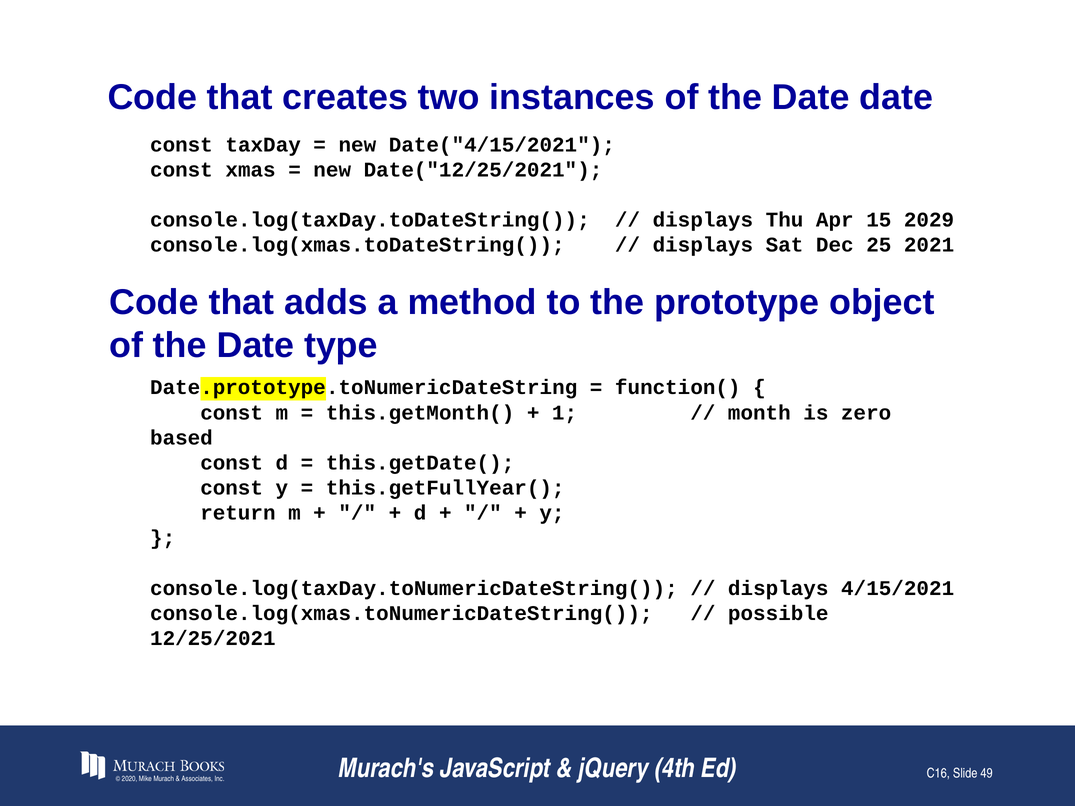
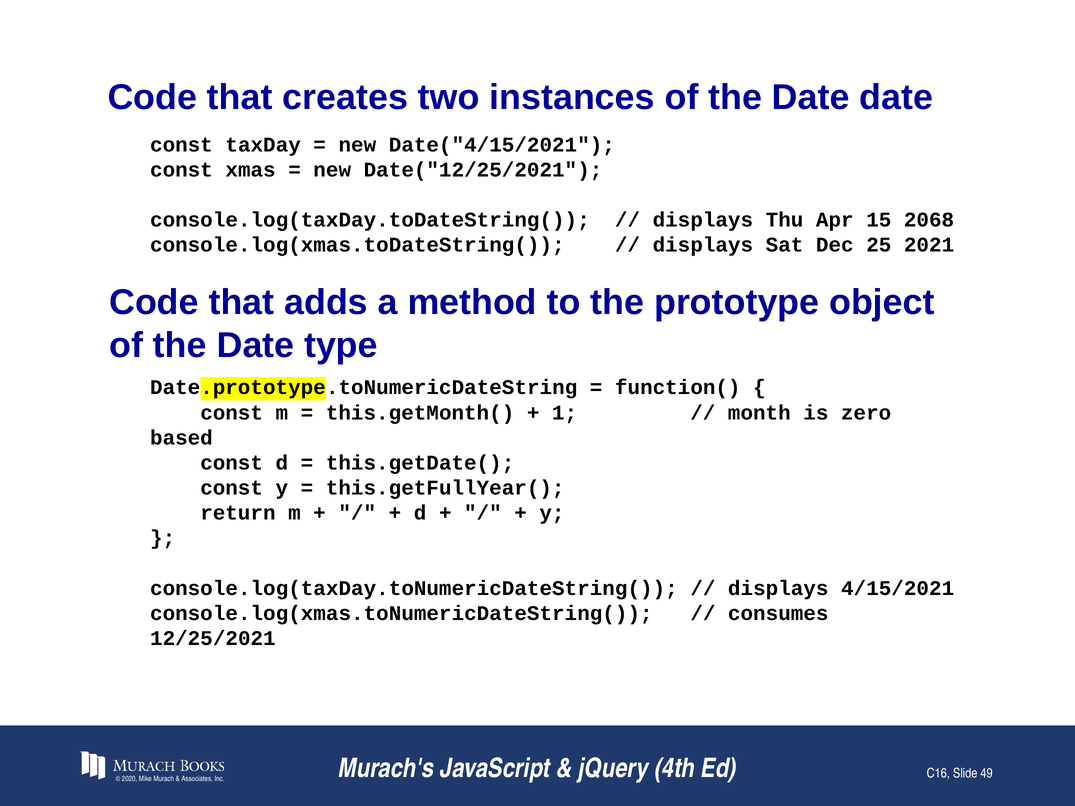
2029: 2029 -> 2068
possible: possible -> consumes
